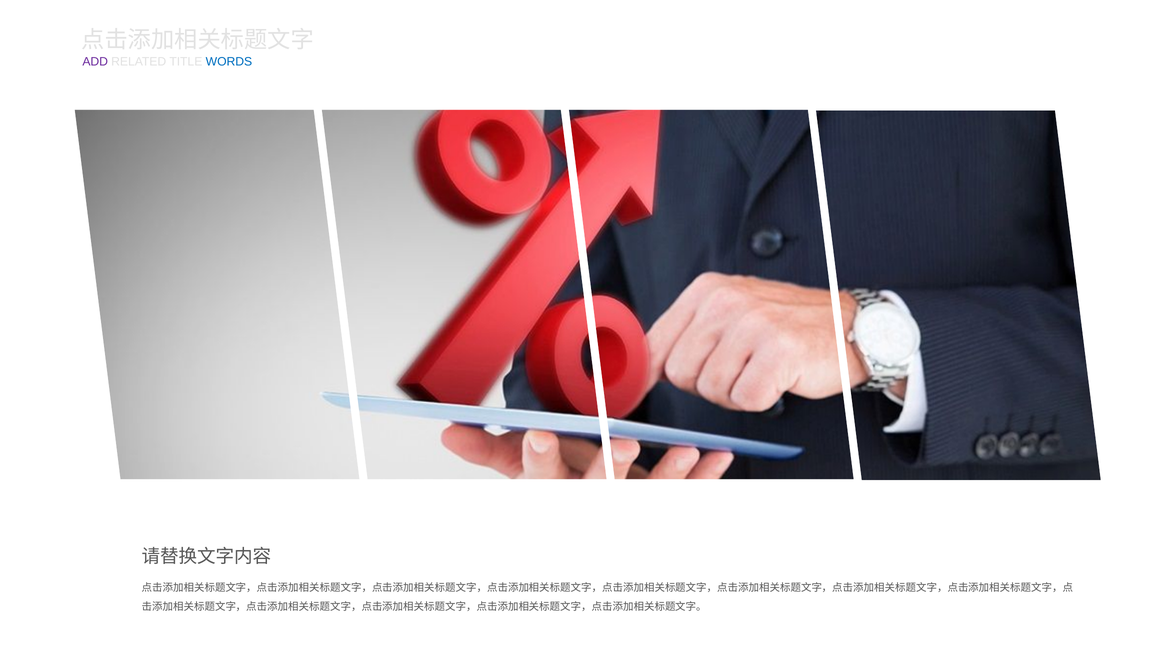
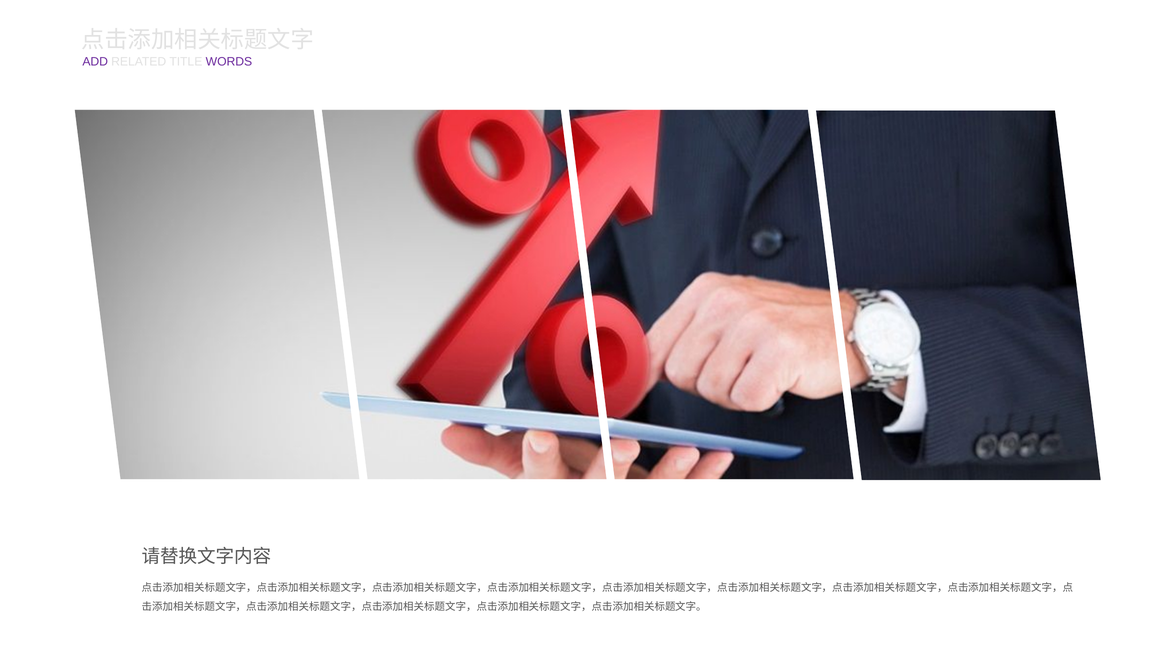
WORDS colour: blue -> purple
